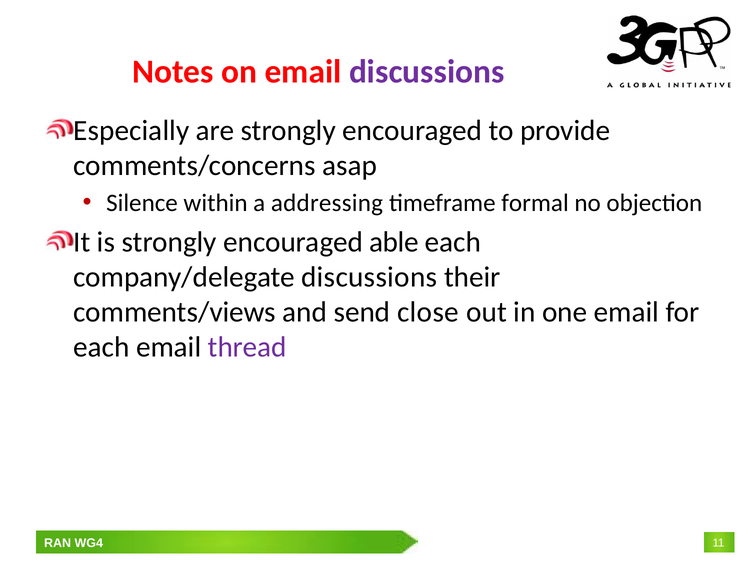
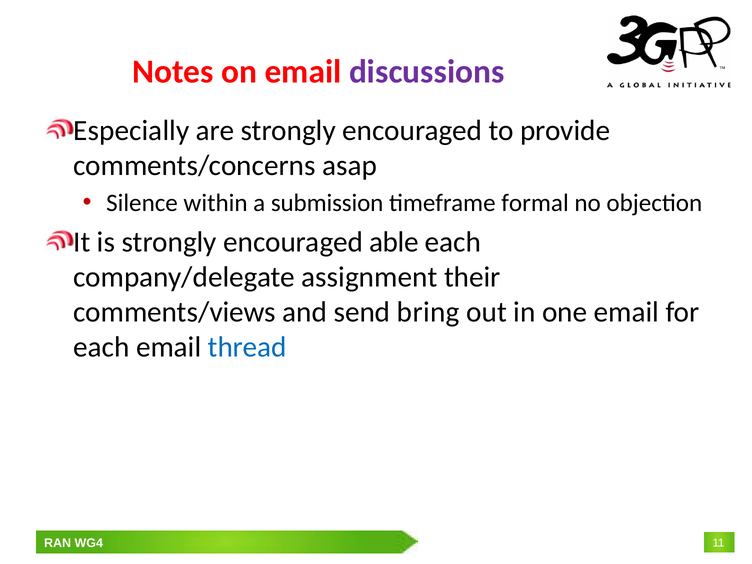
addressing: addressing -> submission
company/delegate discussions: discussions -> assignment
close: close -> bring
thread colour: purple -> blue
